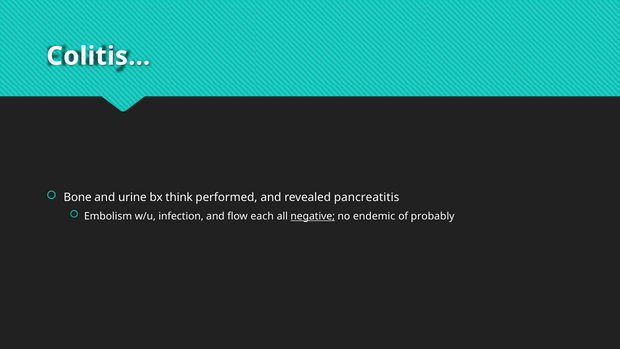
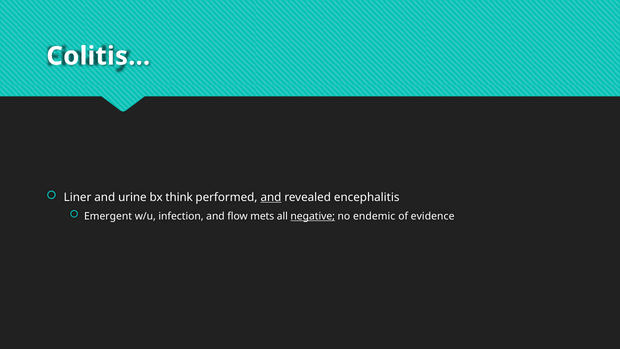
Bone: Bone -> Liner
and at (271, 197) underline: none -> present
pancreatitis: pancreatitis -> encephalitis
Embolism: Embolism -> Emergent
each: each -> mets
probably: probably -> evidence
